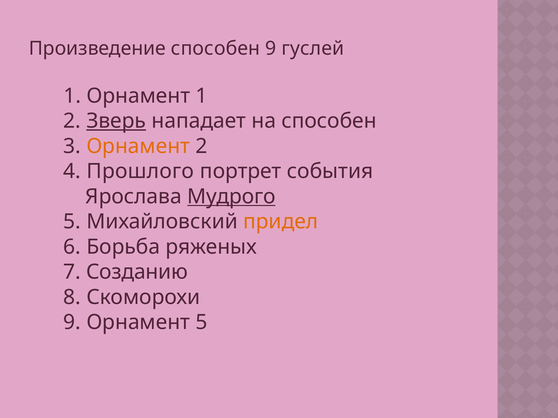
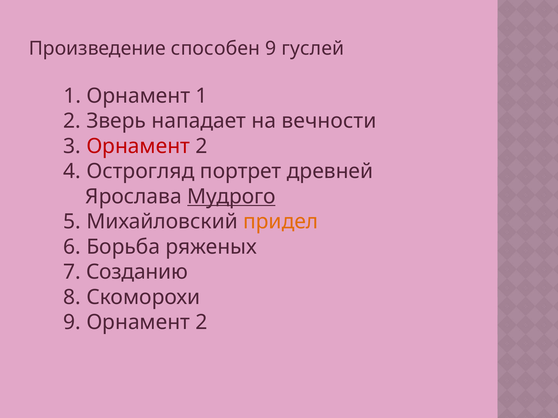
Зверь underline: present -> none
на способен: способен -> вечности
Орнамент at (138, 146) colour: orange -> red
Прошлого: Прошлого -> Острогляд
события: события -> древней
9 Орнамент 5: 5 -> 2
